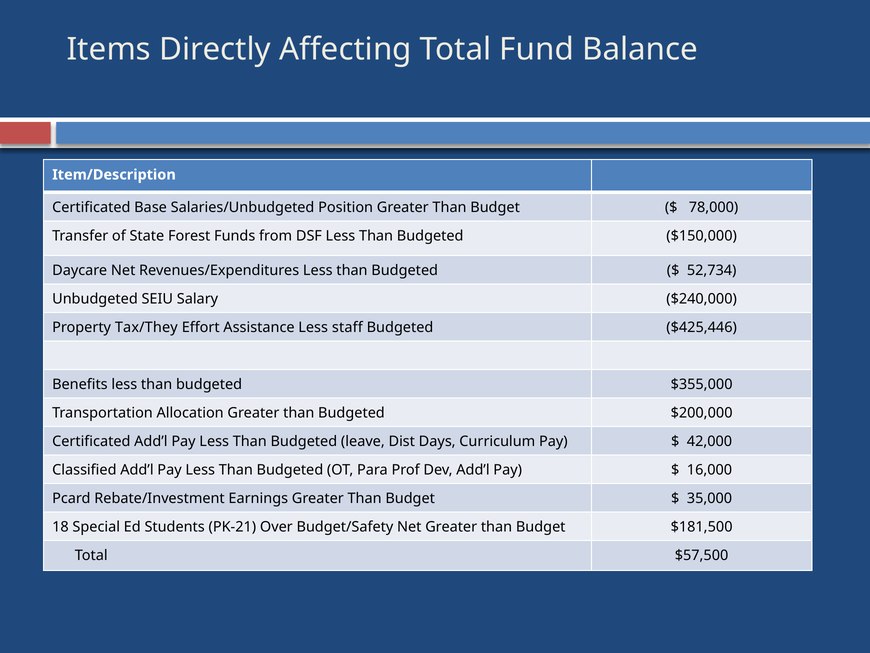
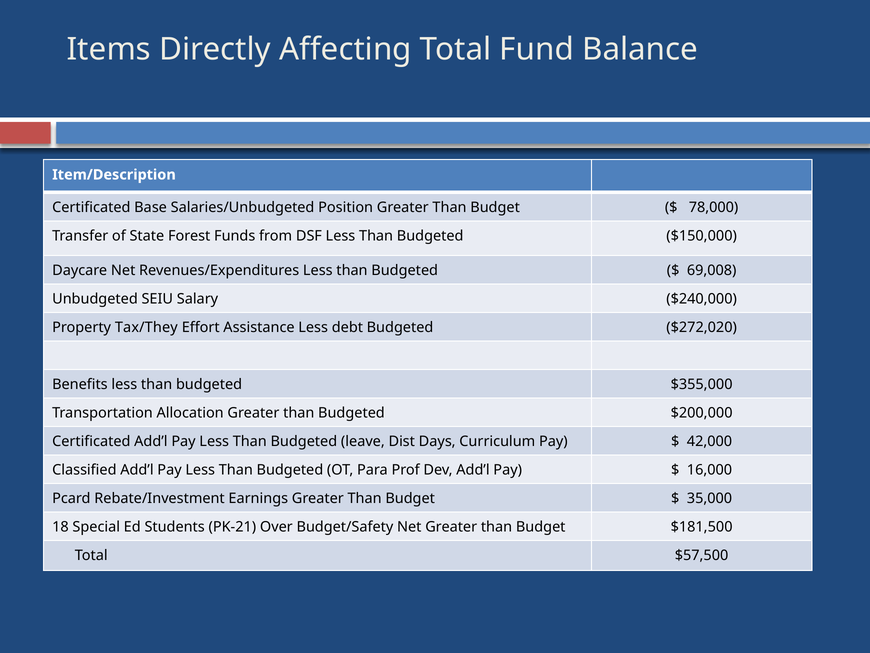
52,734: 52,734 -> 69,008
staff: staff -> debt
$425,446: $425,446 -> $272,020
